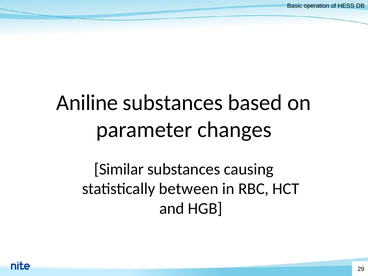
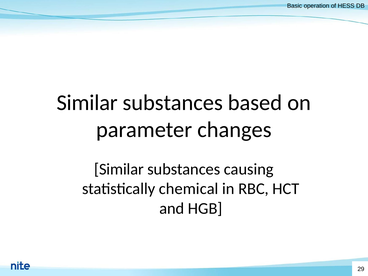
Aniline at (87, 103): Aniline -> Similar
between: between -> chemical
